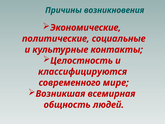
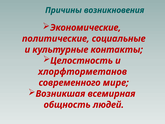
классифицируются: классифицируются -> хлорфторметанов
